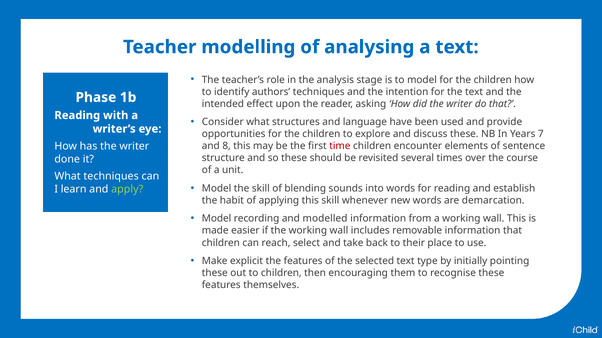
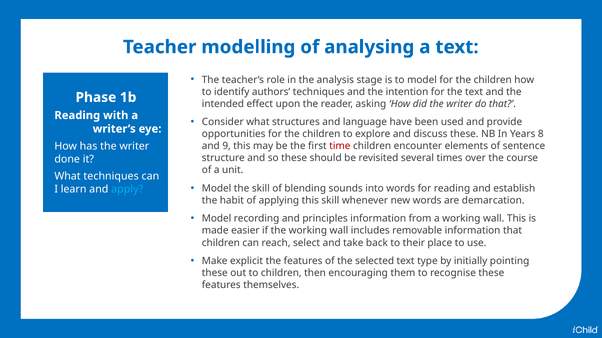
7: 7 -> 8
8: 8 -> 9
apply colour: light green -> light blue
modelled: modelled -> principles
